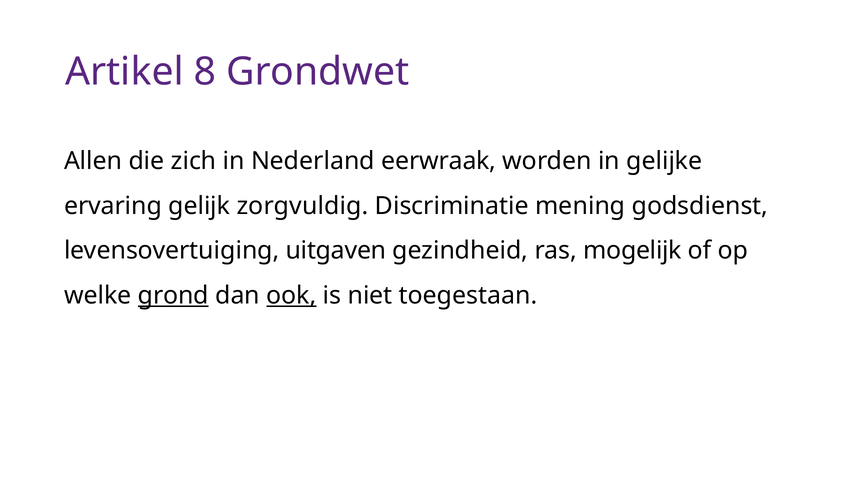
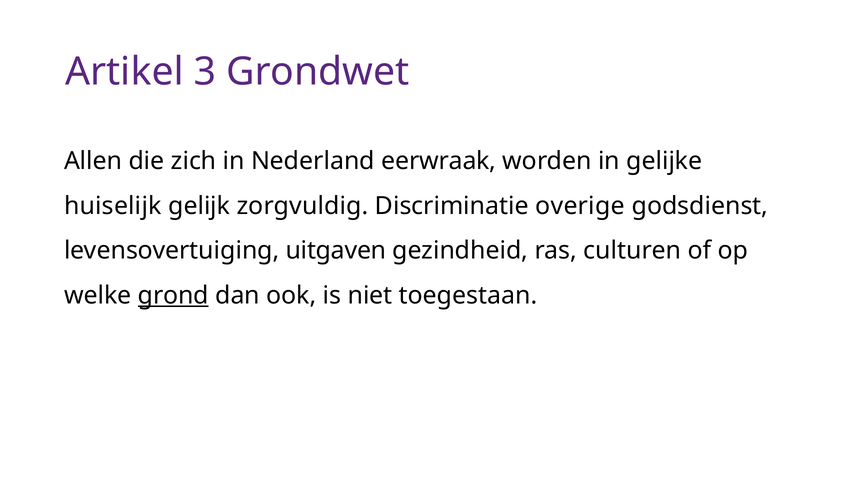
8: 8 -> 3
ervaring: ervaring -> huiselijk
mening: mening -> overige
mogelijk: mogelijk -> culturen
ook underline: present -> none
